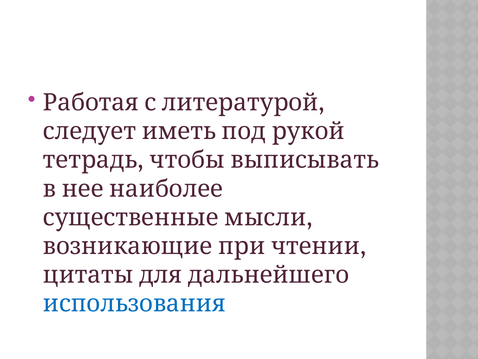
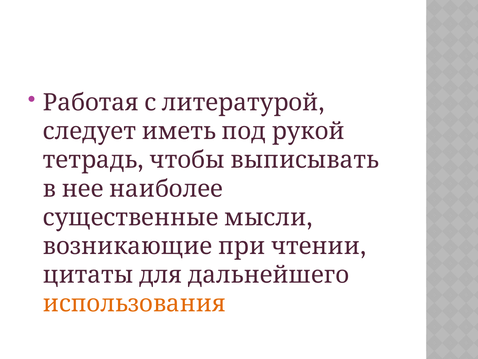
использования colour: blue -> orange
